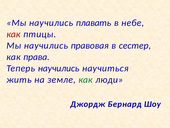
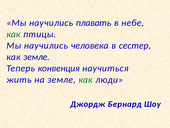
как at (13, 34) colour: red -> green
правовая: правовая -> человека
как права: права -> земле
Теперь научились: научились -> конвенция
